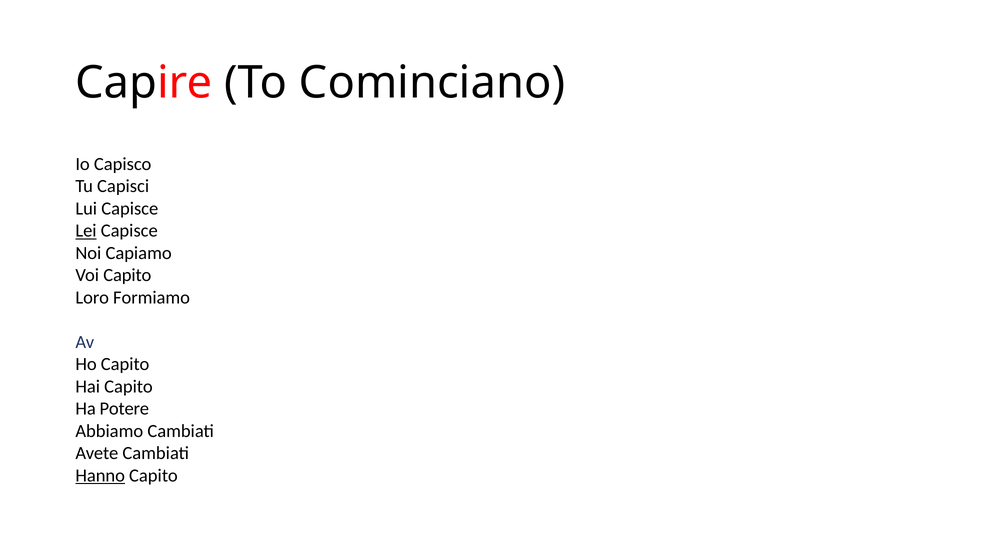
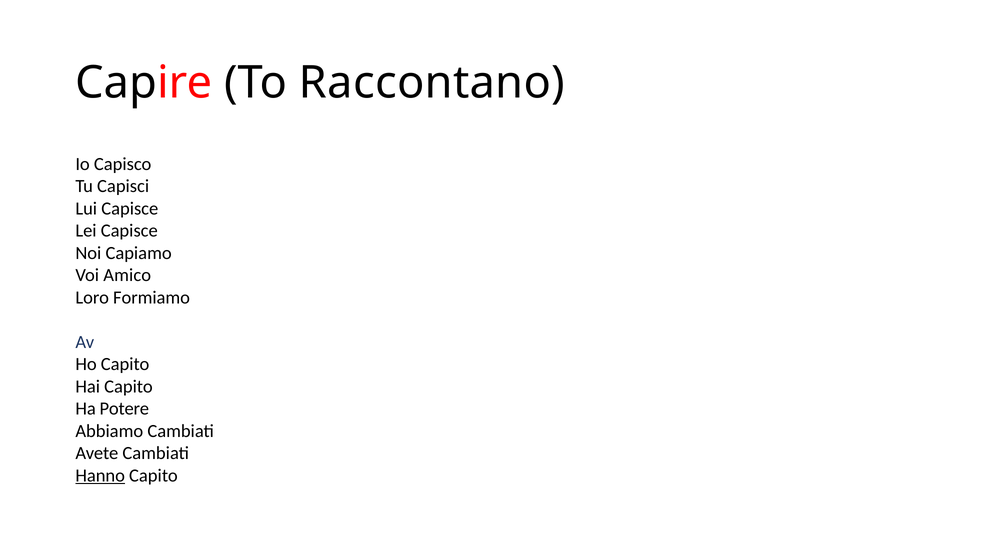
Cominciano: Cominciano -> Raccontano
Lei underline: present -> none
Voi Capito: Capito -> Amico
